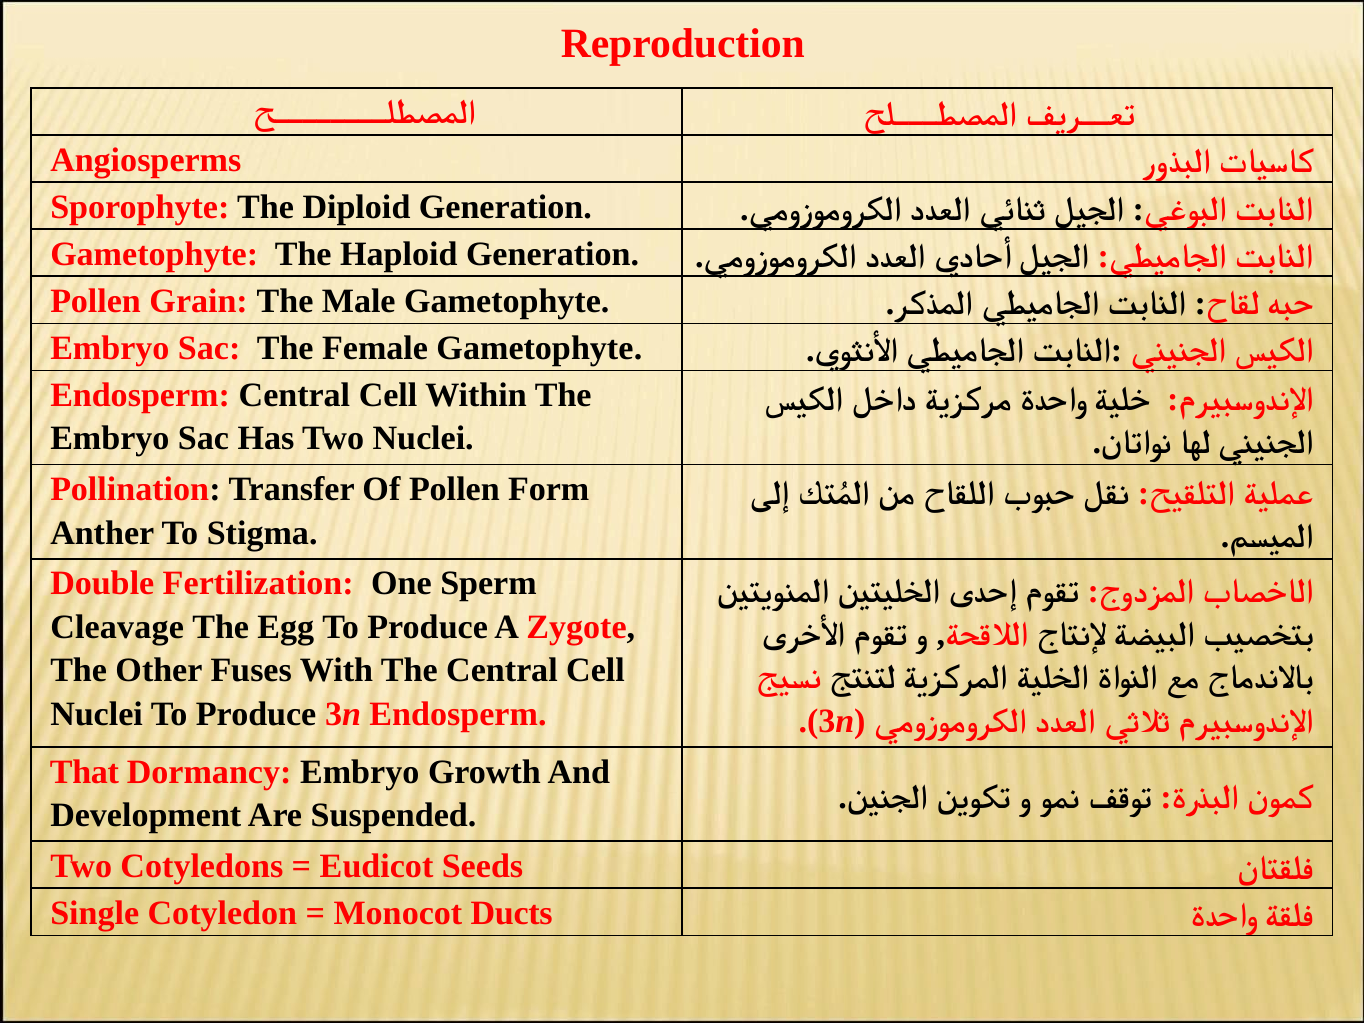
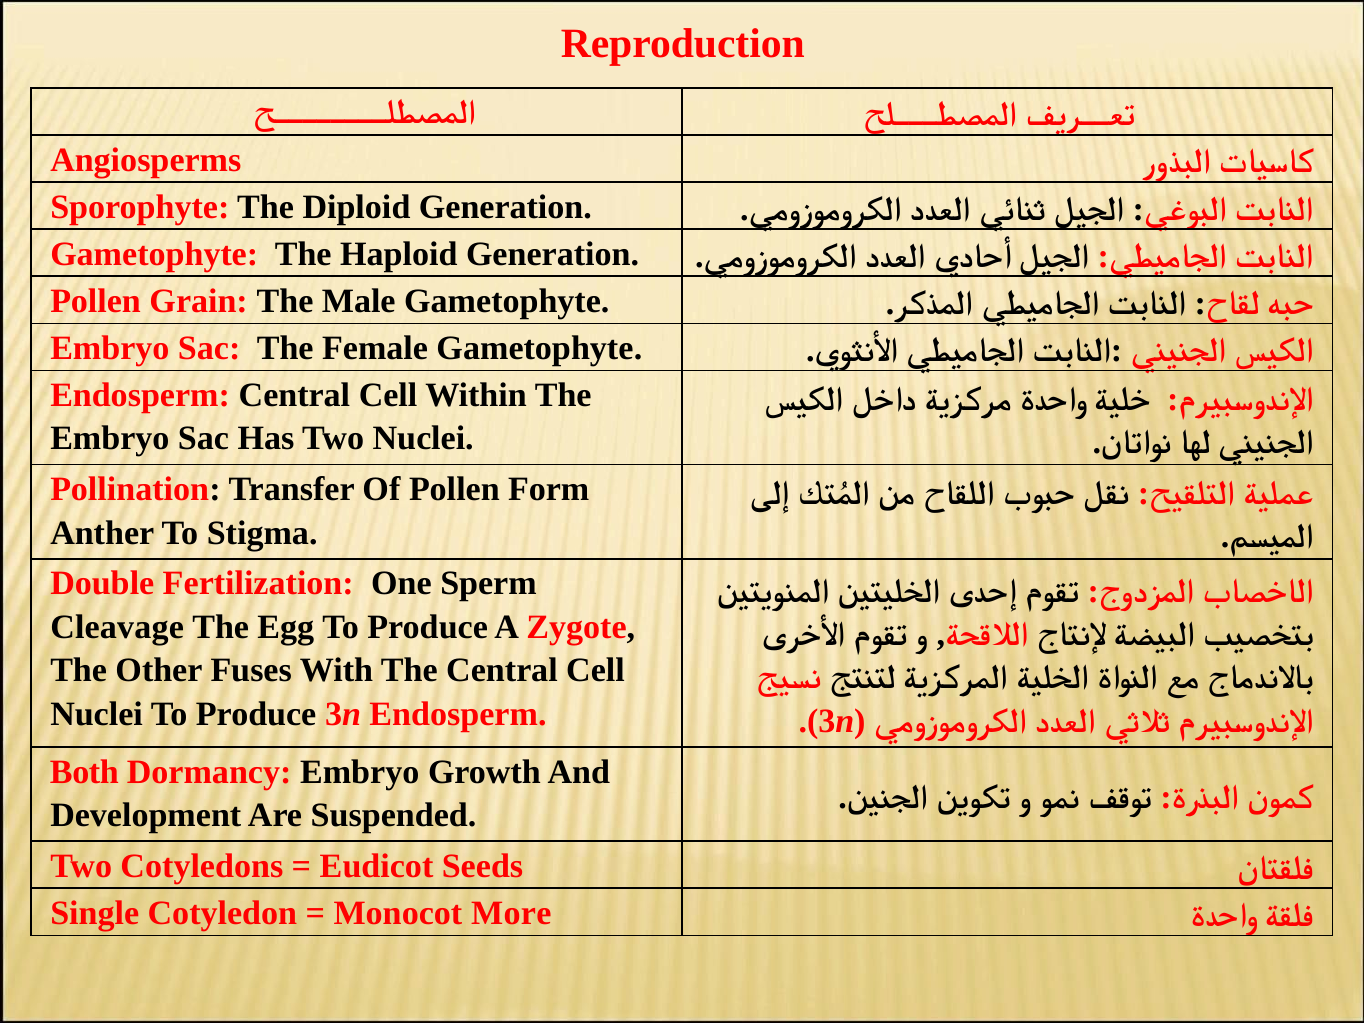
That: That -> Both
Ducts: Ducts -> More
